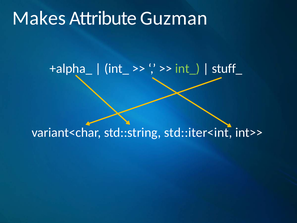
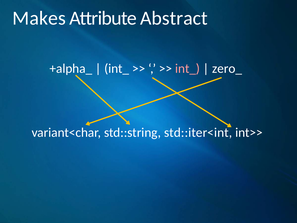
Guzman: Guzman -> Abstract
int_ at (188, 69) colour: light green -> pink
stuff_: stuff_ -> zero_
